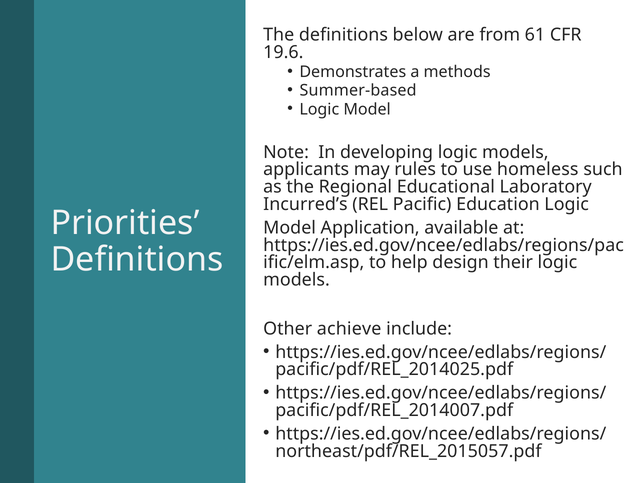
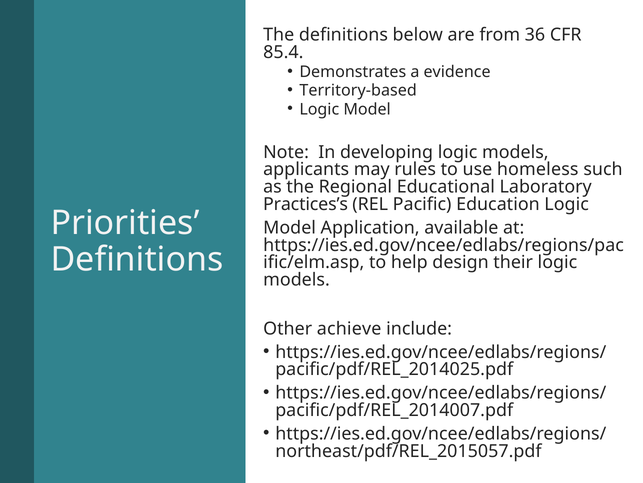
61: 61 -> 36
19.6: 19.6 -> 85.4
methods: methods -> evidence
Summer-based: Summer-based -> Territory-based
Incurred’s: Incurred’s -> Practices’s
